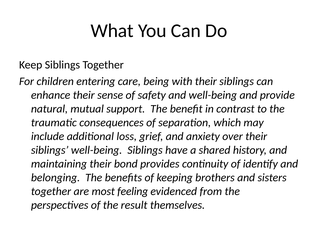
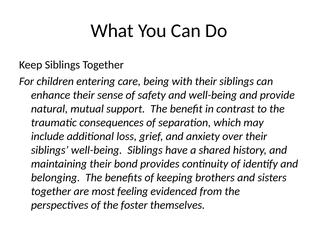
result: result -> foster
